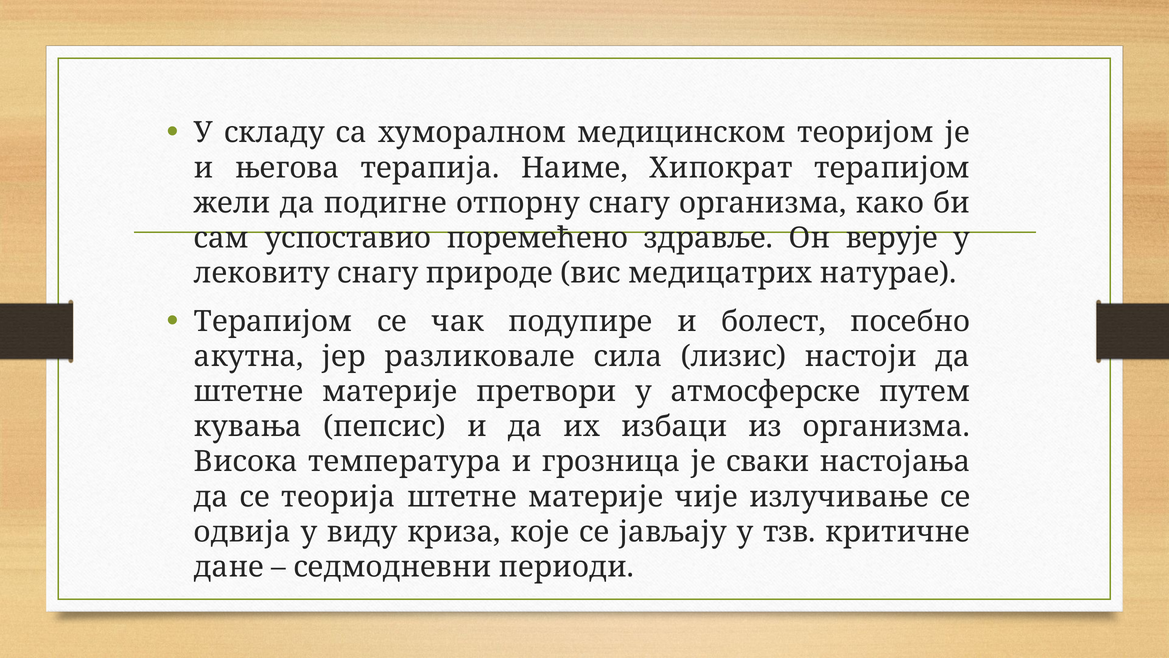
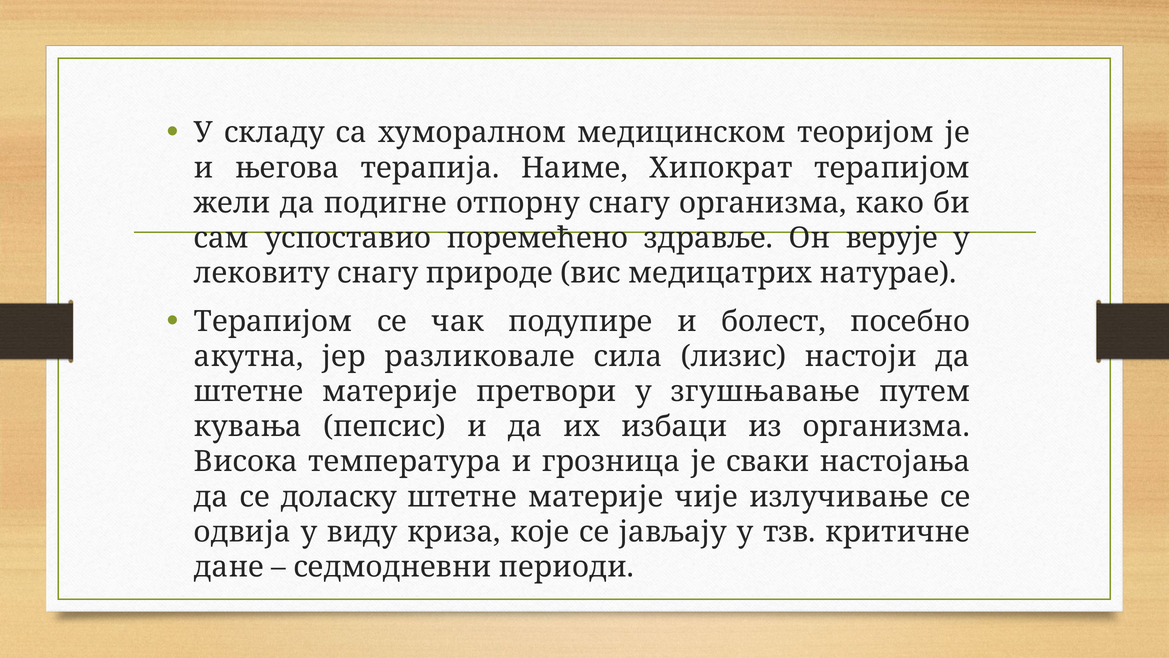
атмосферске: атмосферске -> згушњавање
теорија: теорија -> доласку
